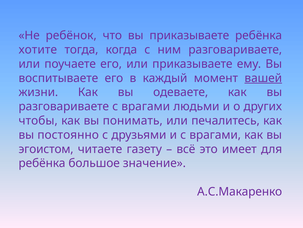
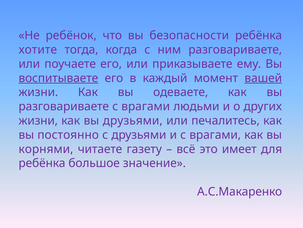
вы приказываете: приказываете -> безопасности
воспитываете underline: none -> present
чтобы at (38, 120): чтобы -> жизни
вы понимать: понимать -> друзьями
эгоистом: эгоистом -> корнями
